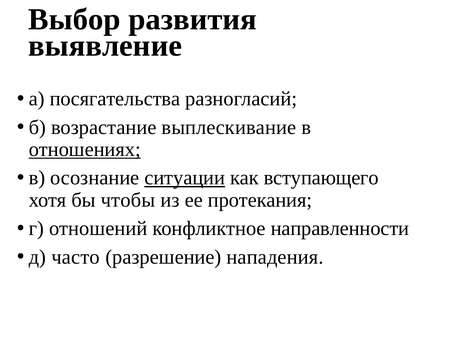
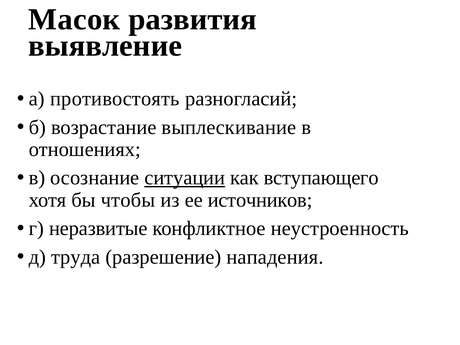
Выбор: Выбор -> Масок
посягательства: посягательства -> противостоять
отношениях underline: present -> none
протекания: протекания -> источников
отношений: отношений -> неразвитые
направленности: направленности -> неустроенность
часто: часто -> труда
